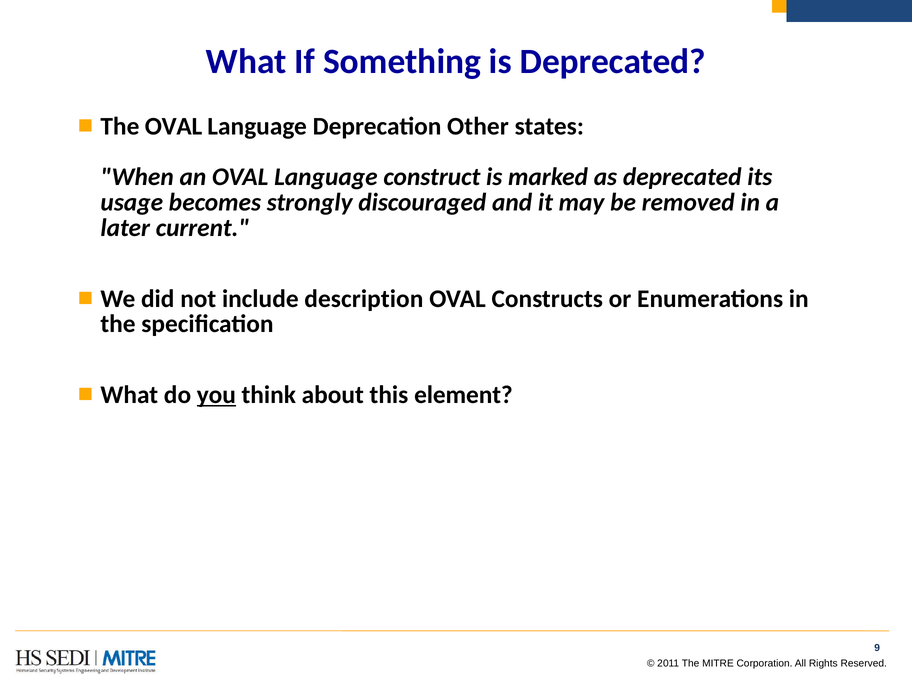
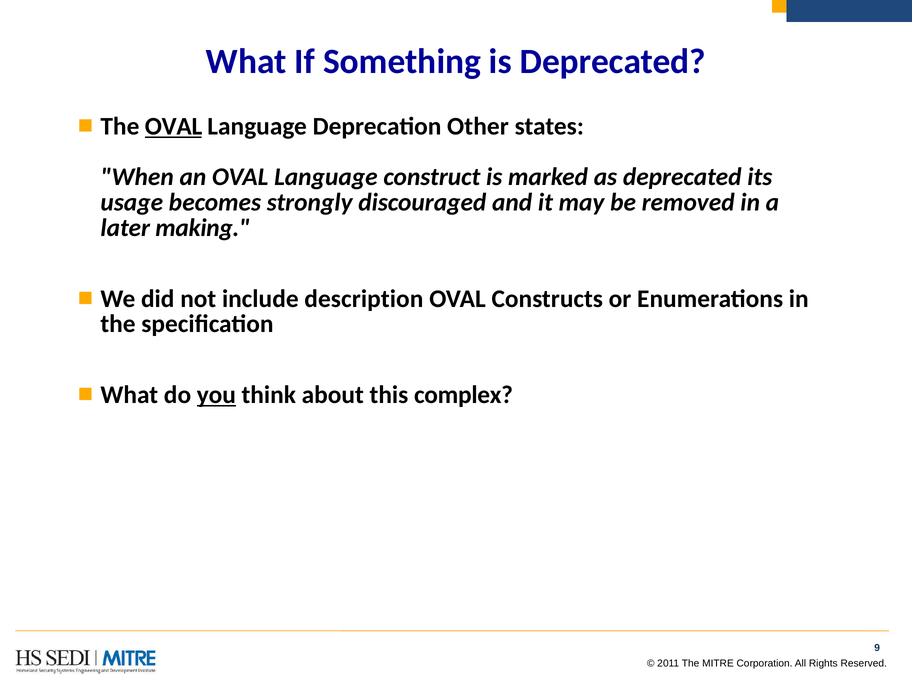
OVAL at (174, 126) underline: none -> present
current: current -> making
element: element -> complex
